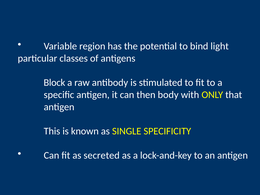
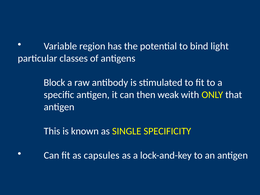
body: body -> weak
secreted: secreted -> capsules
